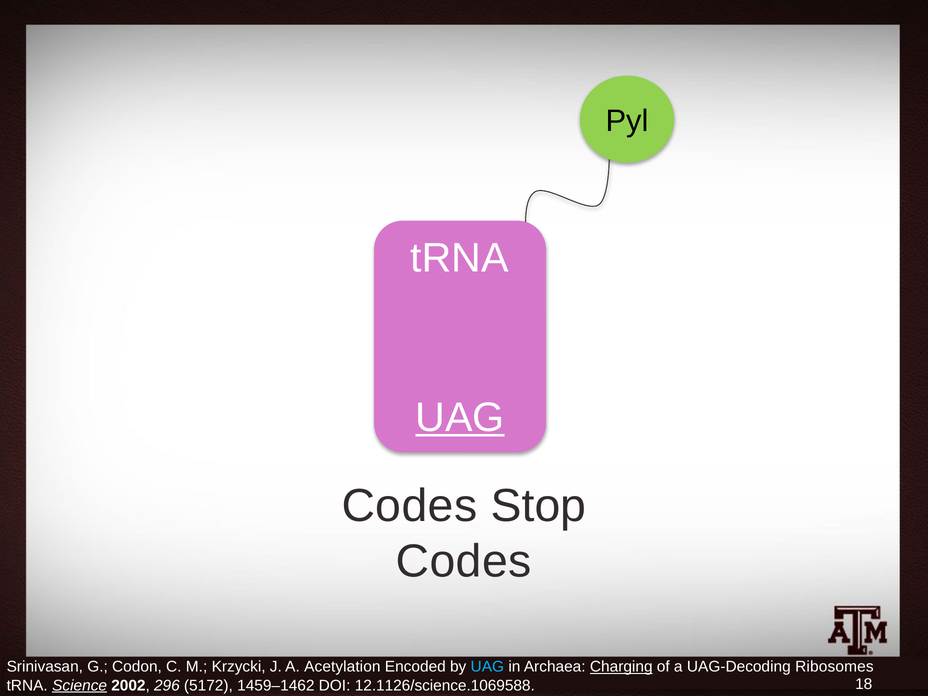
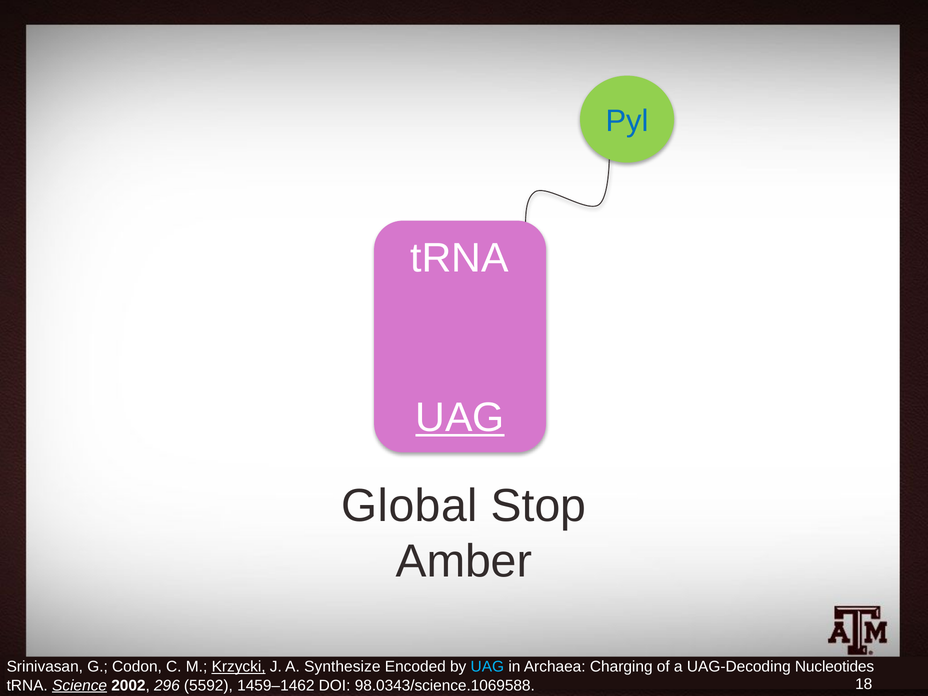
Pyl colour: black -> blue
Codes at (409, 506): Codes -> Global
Codes at (464, 562): Codes -> Amber
Krzycki underline: none -> present
Acetylation: Acetylation -> Synthesize
Charging underline: present -> none
Ribosomes: Ribosomes -> Nucleotides
5172: 5172 -> 5592
12.1126/science.1069588: 12.1126/science.1069588 -> 98.0343/science.1069588
